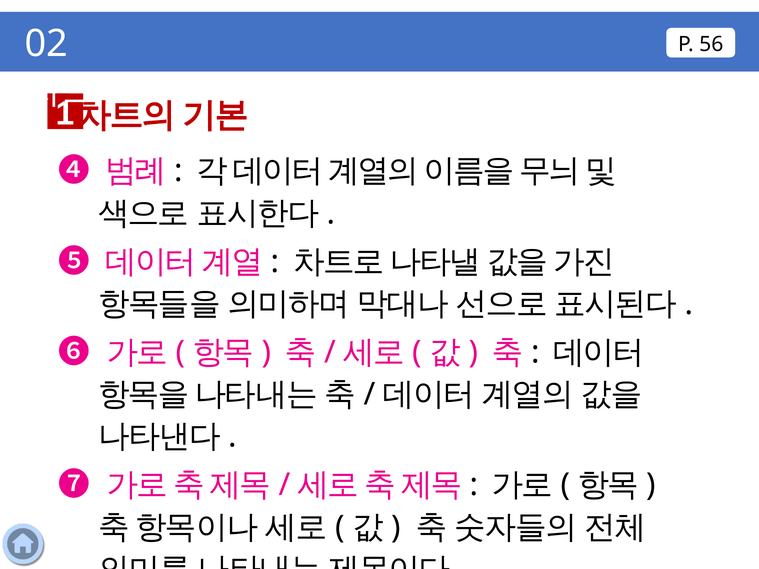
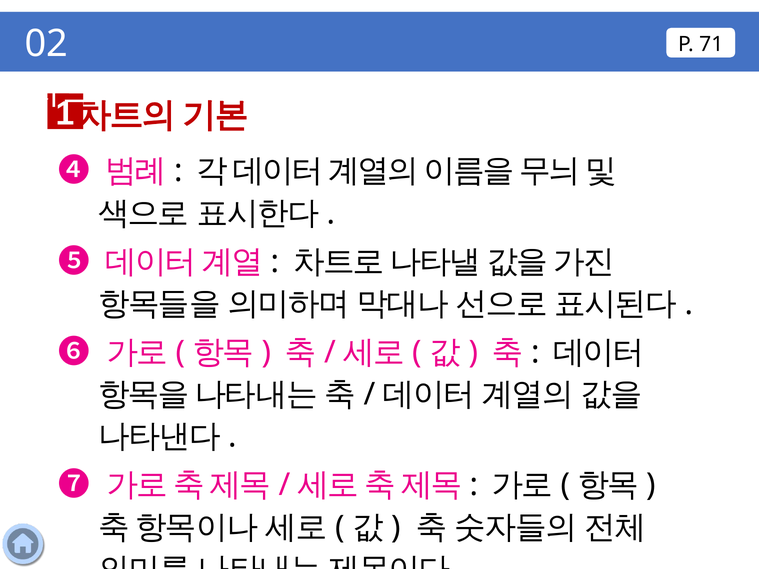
56: 56 -> 71
